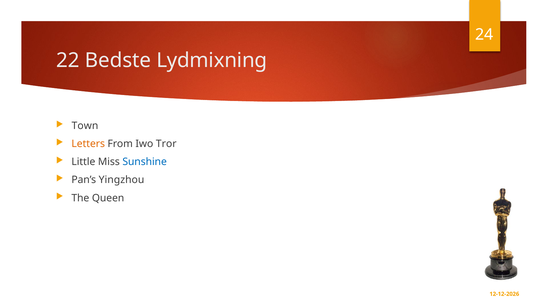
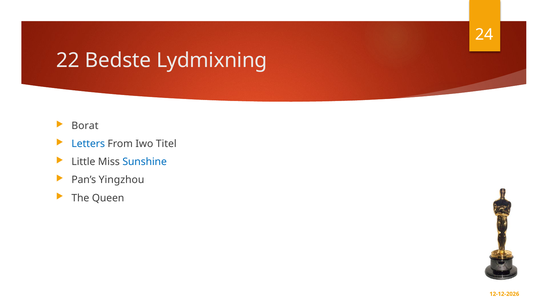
Town: Town -> Borat
Letters colour: orange -> blue
Tror: Tror -> Titel
